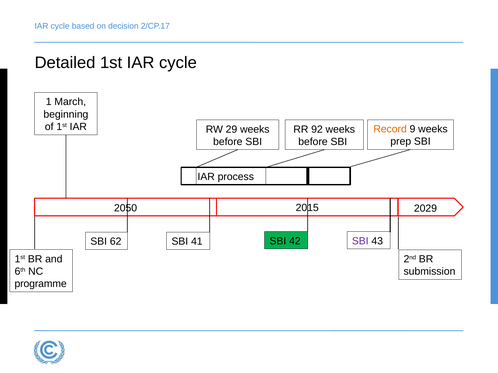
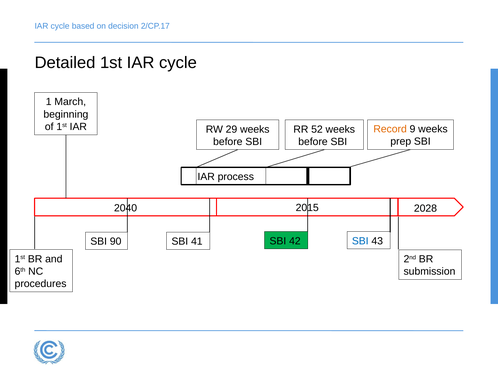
92: 92 -> 52
2050: 2050 -> 2040
2029: 2029 -> 2028
62: 62 -> 90
SBI at (360, 241) colour: purple -> blue
programme: programme -> procedures
